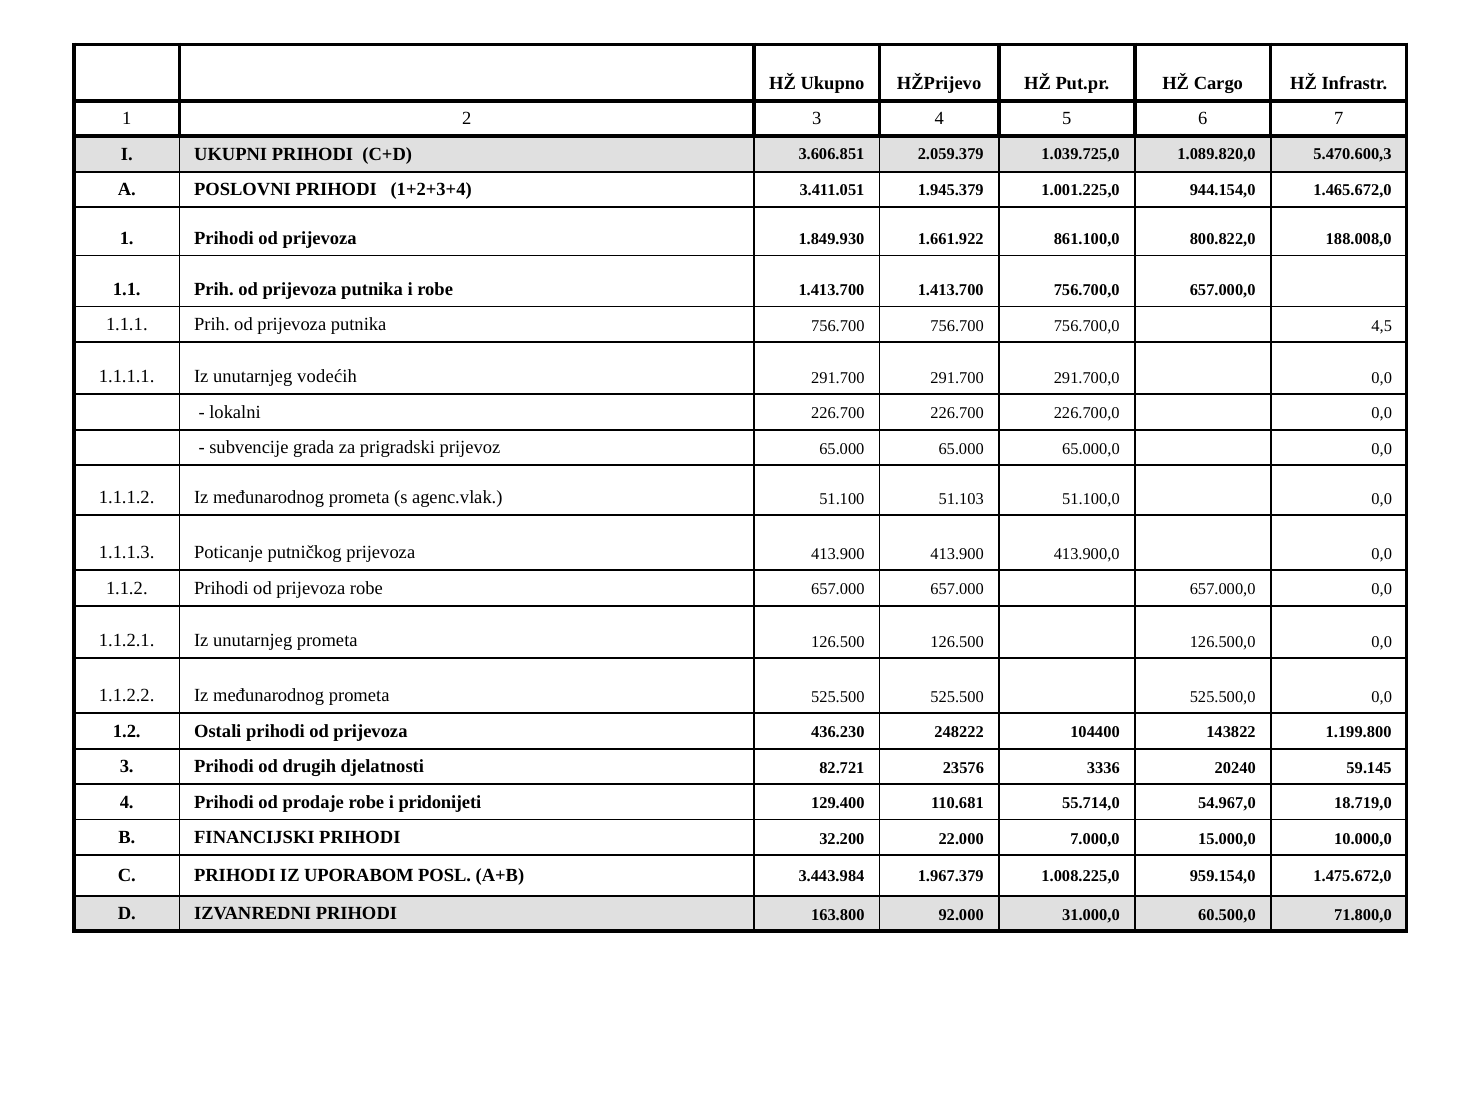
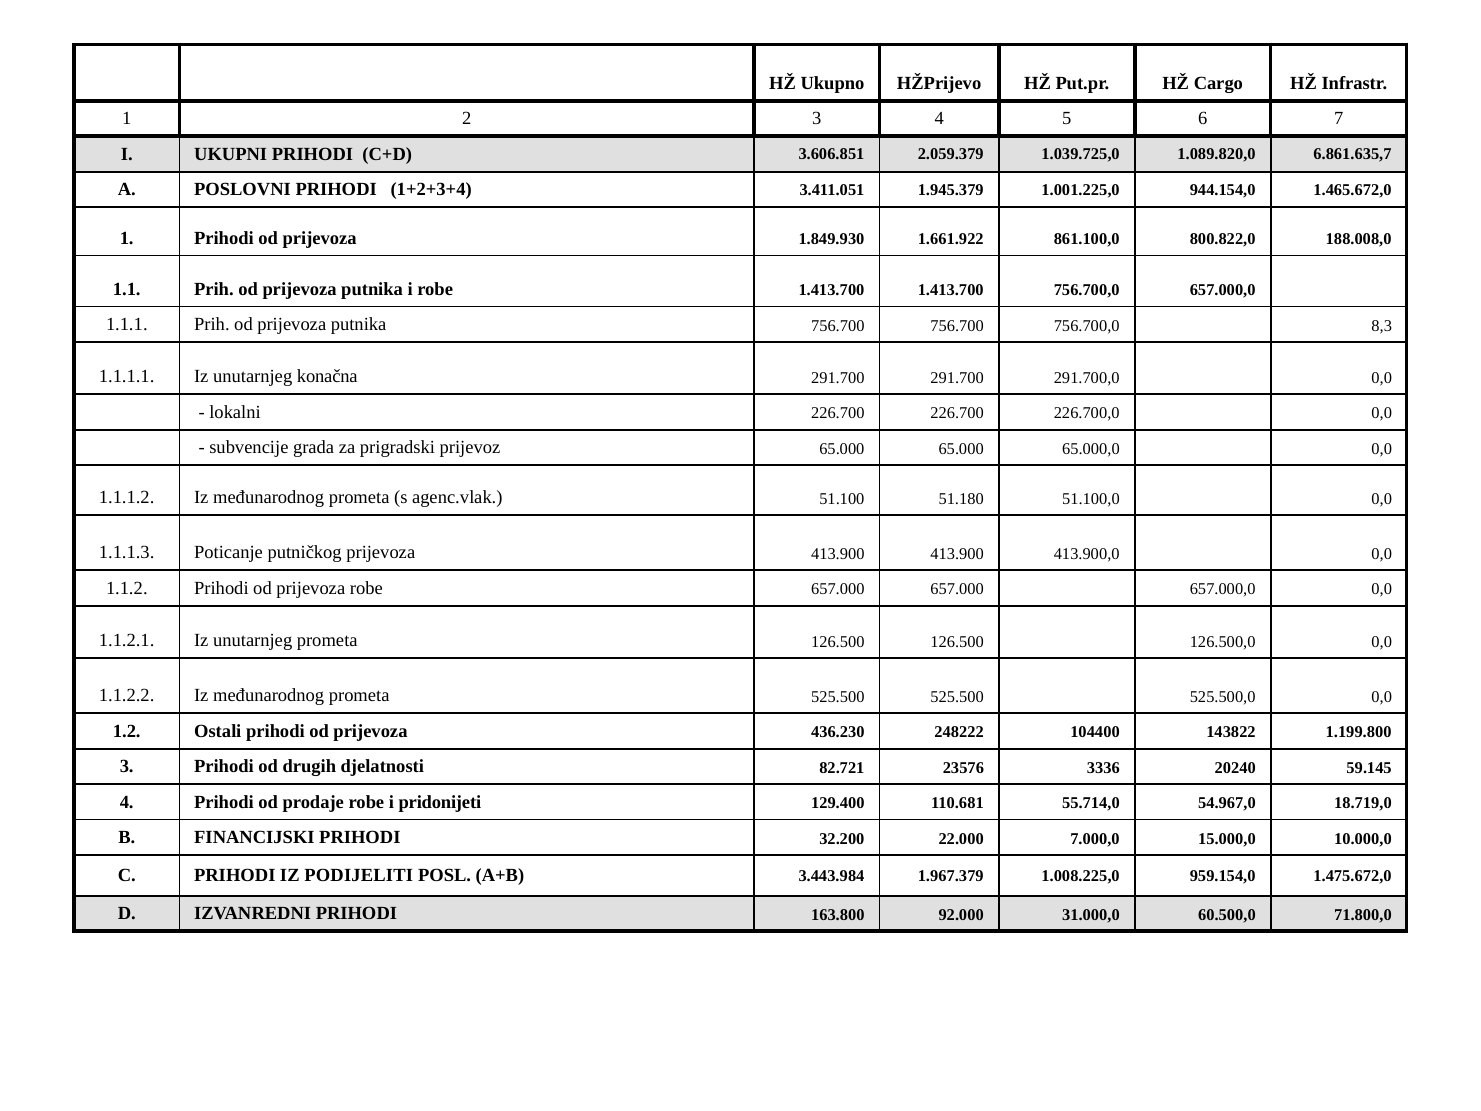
5.470.600,3: 5.470.600,3 -> 6.861.635,7
4,5: 4,5 -> 8,3
vodećih: vodećih -> konačna
51.103: 51.103 -> 51.180
UPORABOM: UPORABOM -> PODIJELITI
